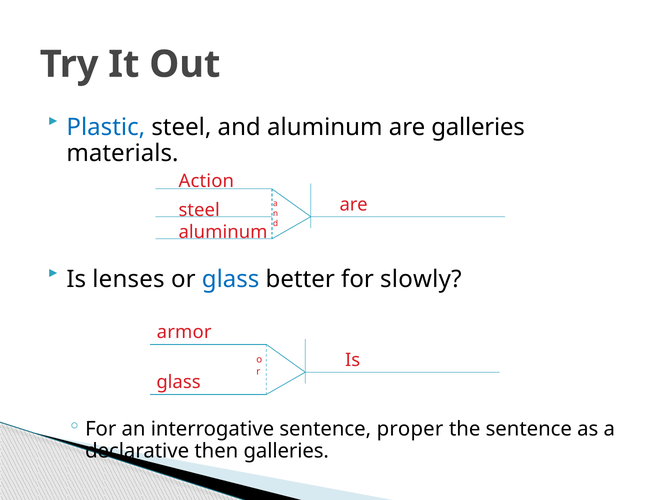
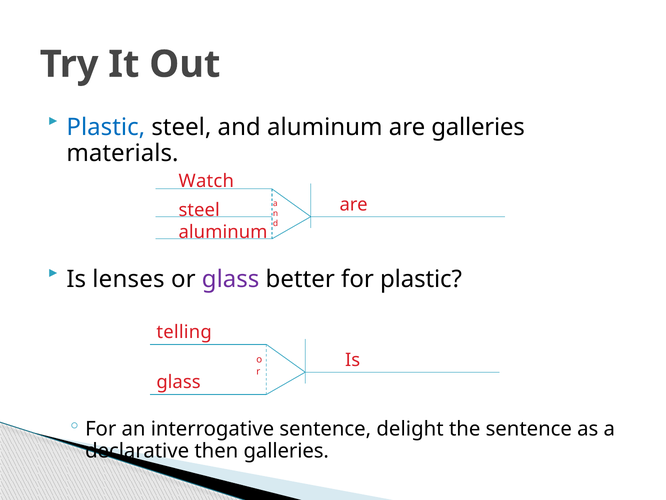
Action: Action -> Watch
glass at (231, 279) colour: blue -> purple
for slowly: slowly -> plastic
armor: armor -> telling
proper: proper -> delight
